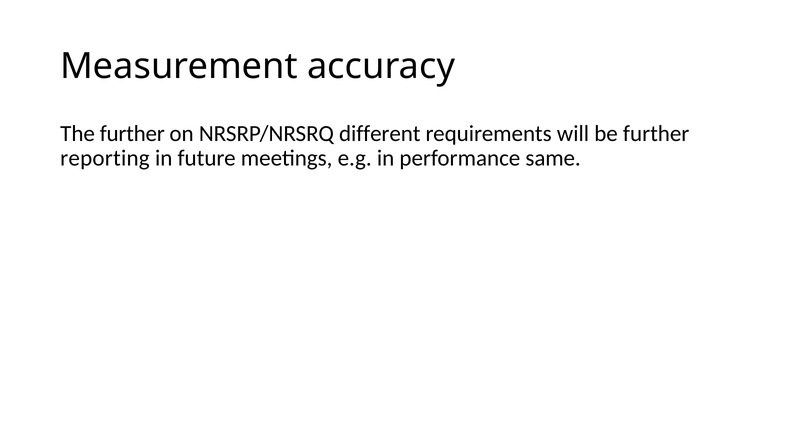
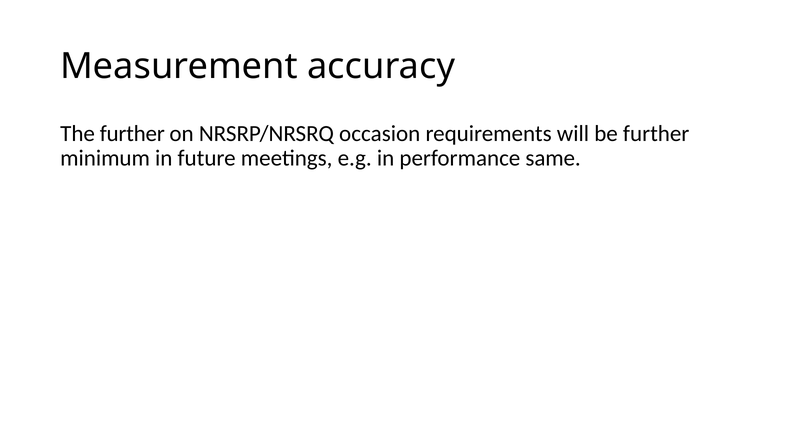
different: different -> occasion
reporting: reporting -> minimum
